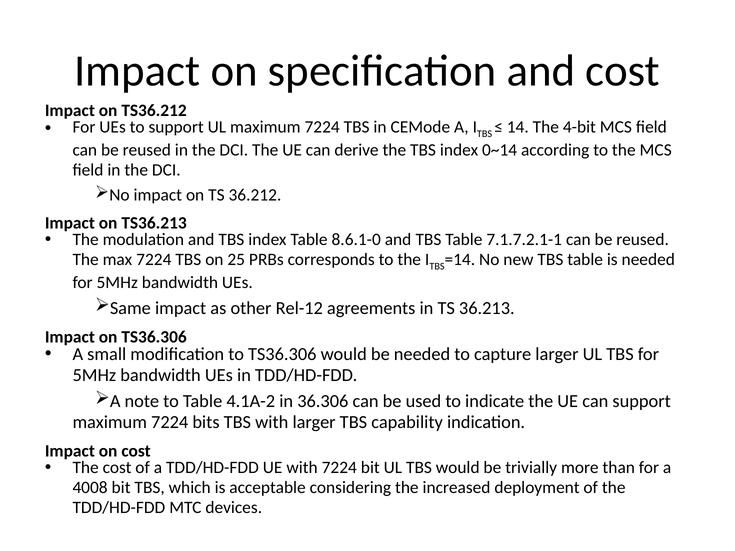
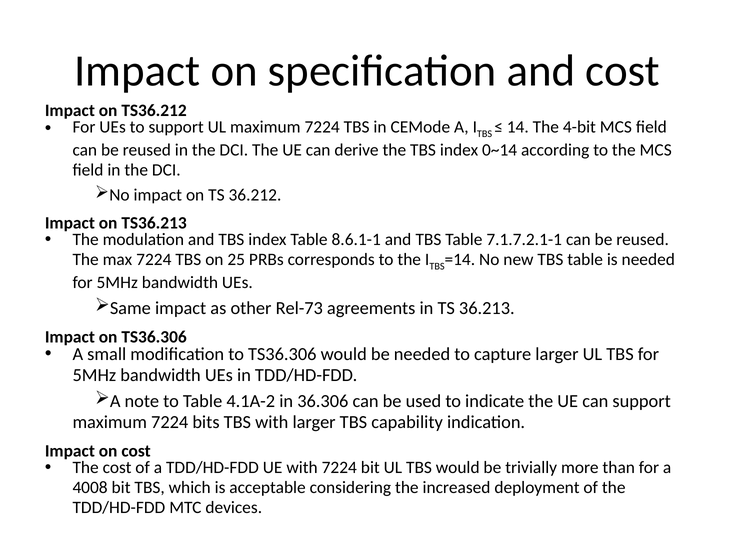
8.6.1-0: 8.6.1-0 -> 8.6.1-1
Rel-12: Rel-12 -> Rel-73
